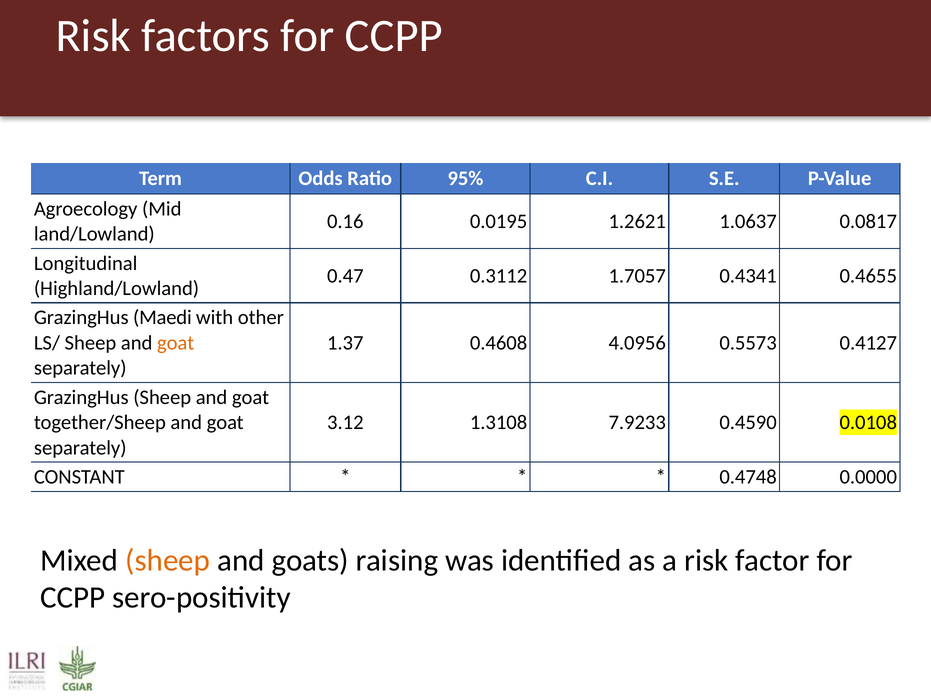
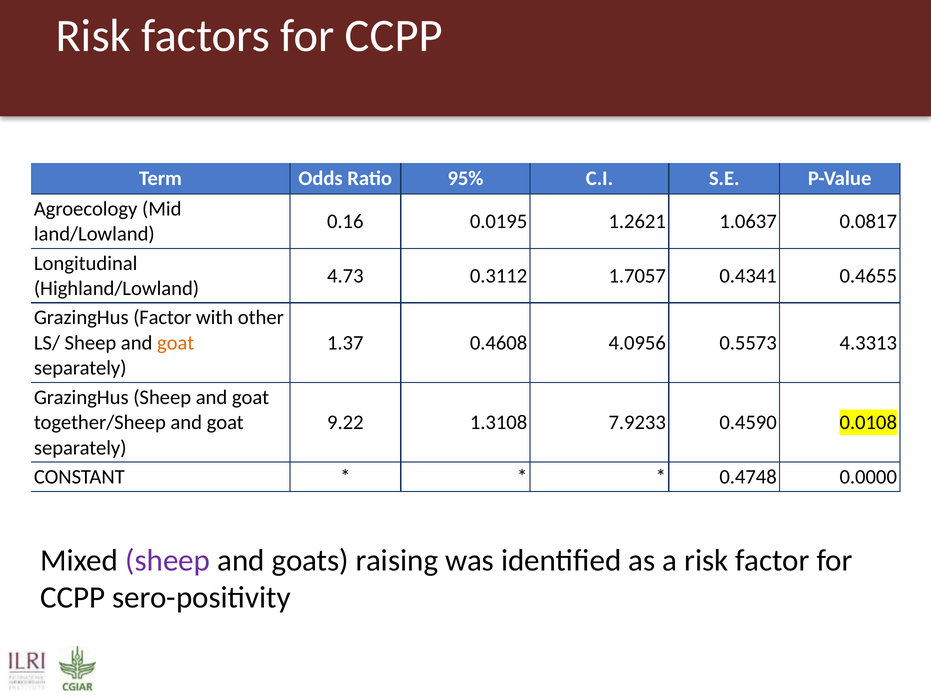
0.47: 0.47 -> 4.73
GrazingHus Maedi: Maedi -> Factor
0.4127: 0.4127 -> 4.3313
3.12: 3.12 -> 9.22
sheep at (168, 561) colour: orange -> purple
